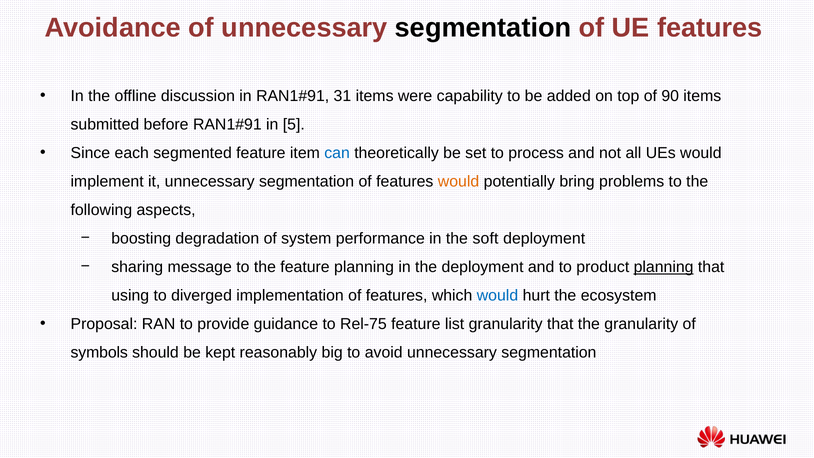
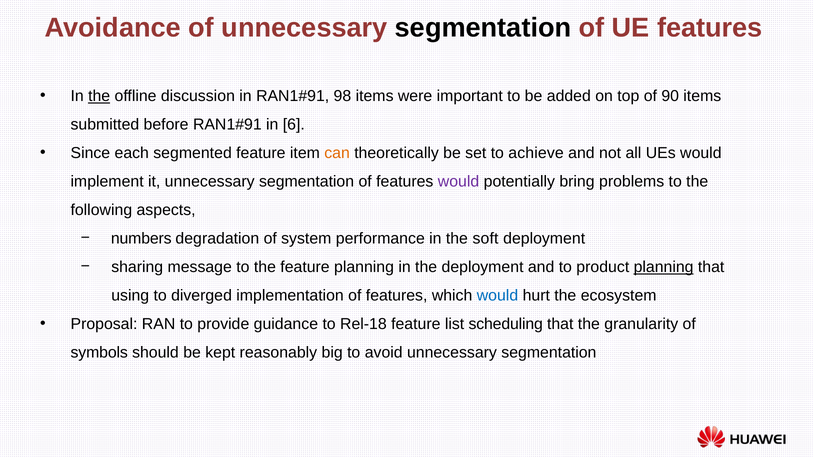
the at (99, 96) underline: none -> present
31: 31 -> 98
capability: capability -> important
5: 5 -> 6
can colour: blue -> orange
process: process -> achieve
would at (459, 181) colour: orange -> purple
boosting: boosting -> numbers
Rel-75: Rel-75 -> Rel-18
list granularity: granularity -> scheduling
